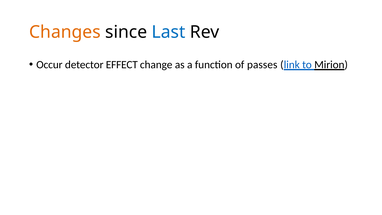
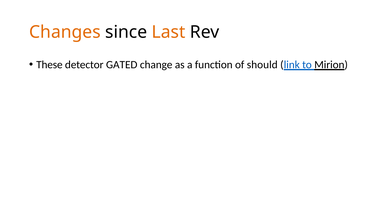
Last colour: blue -> orange
Occur: Occur -> These
EFFECT: EFFECT -> GATED
passes: passes -> should
